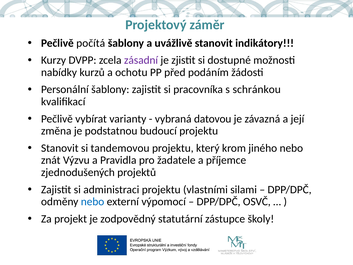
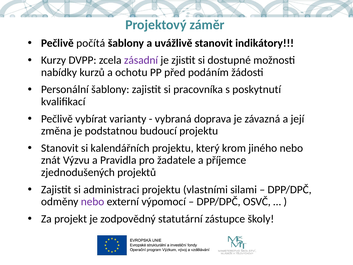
schránkou: schránkou -> poskytnutí
datovou: datovou -> doprava
tandemovou: tandemovou -> kalendářních
nebo at (93, 202) colour: blue -> purple
